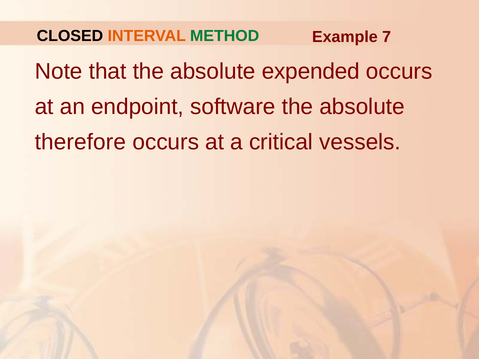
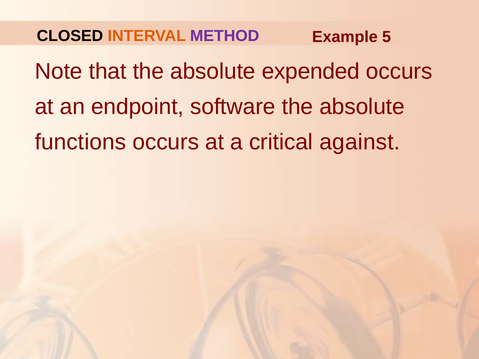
METHOD colour: green -> purple
7: 7 -> 5
therefore: therefore -> functions
vessels: vessels -> against
